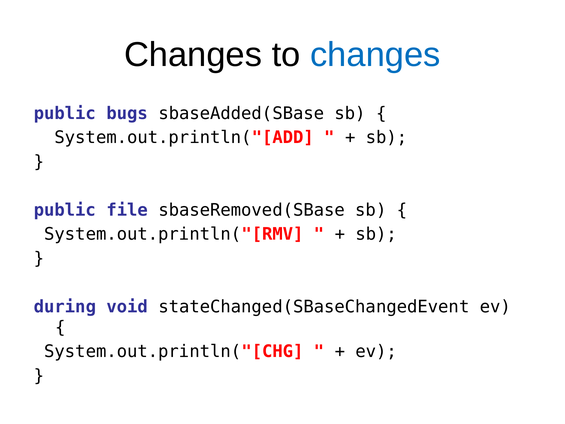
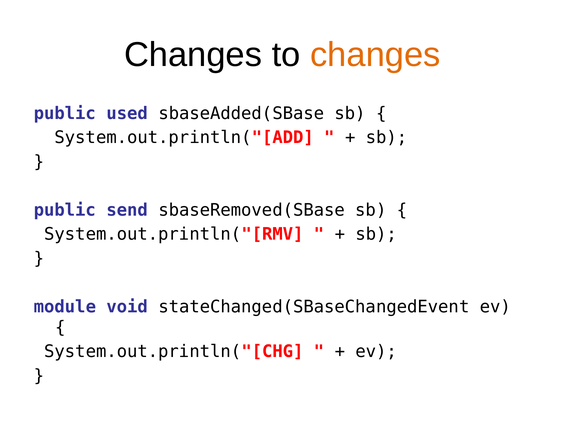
changes at (375, 55) colour: blue -> orange
bugs: bugs -> used
file: file -> send
during: during -> module
